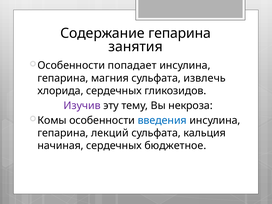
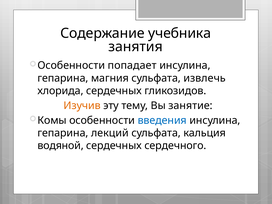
Содержание гепарина: гепарина -> учебника
Изучив colour: purple -> orange
некроза: некроза -> занятие
начиная: начиная -> водяной
бюджетное: бюджетное -> сердечного
